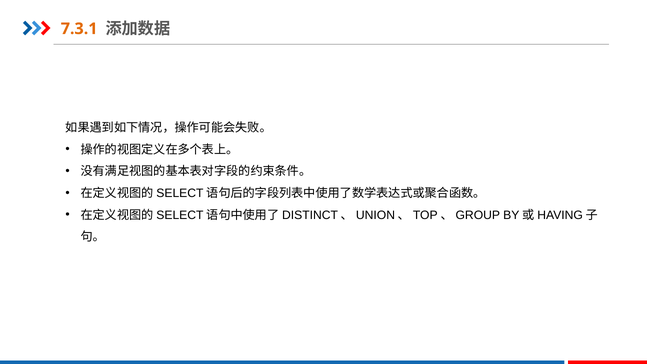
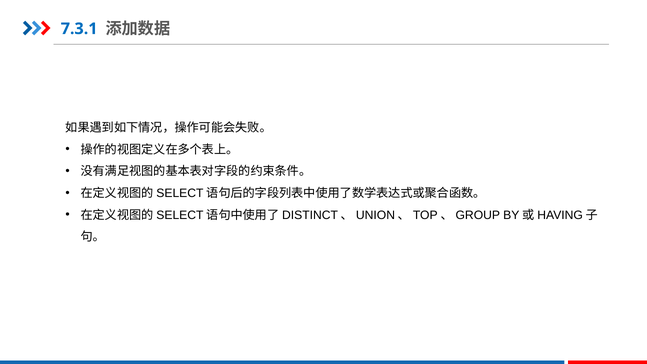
7.3.1 colour: orange -> blue
